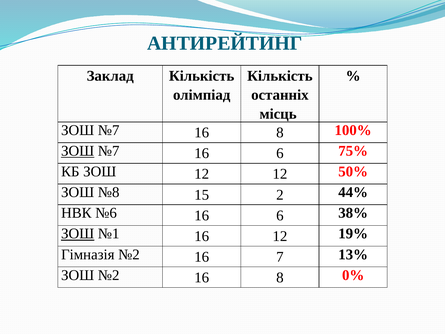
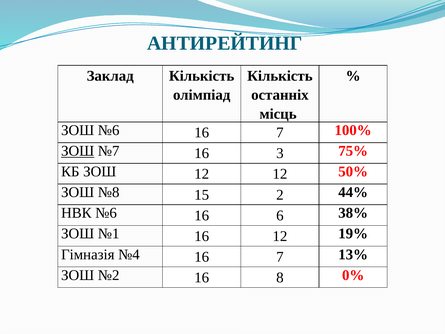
№7 at (109, 130): №7 -> №6
8 at (280, 133): 8 -> 7
№7 16 6: 6 -> 3
ЗОШ at (78, 234) underline: present -> none
Гімназія №2: №2 -> №4
